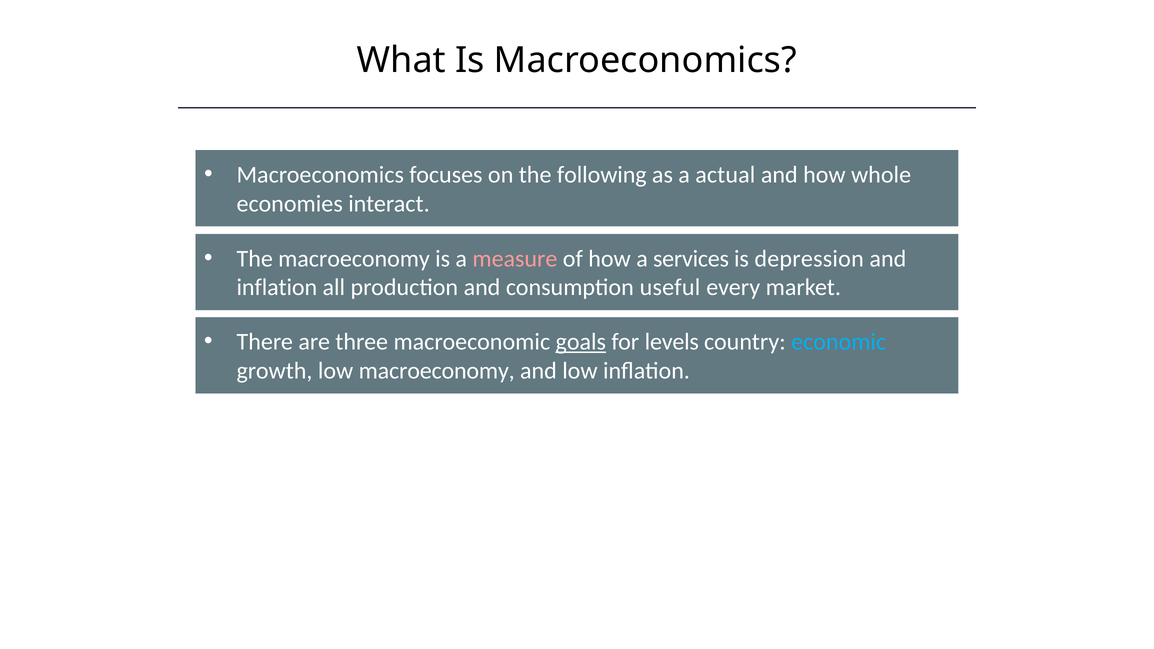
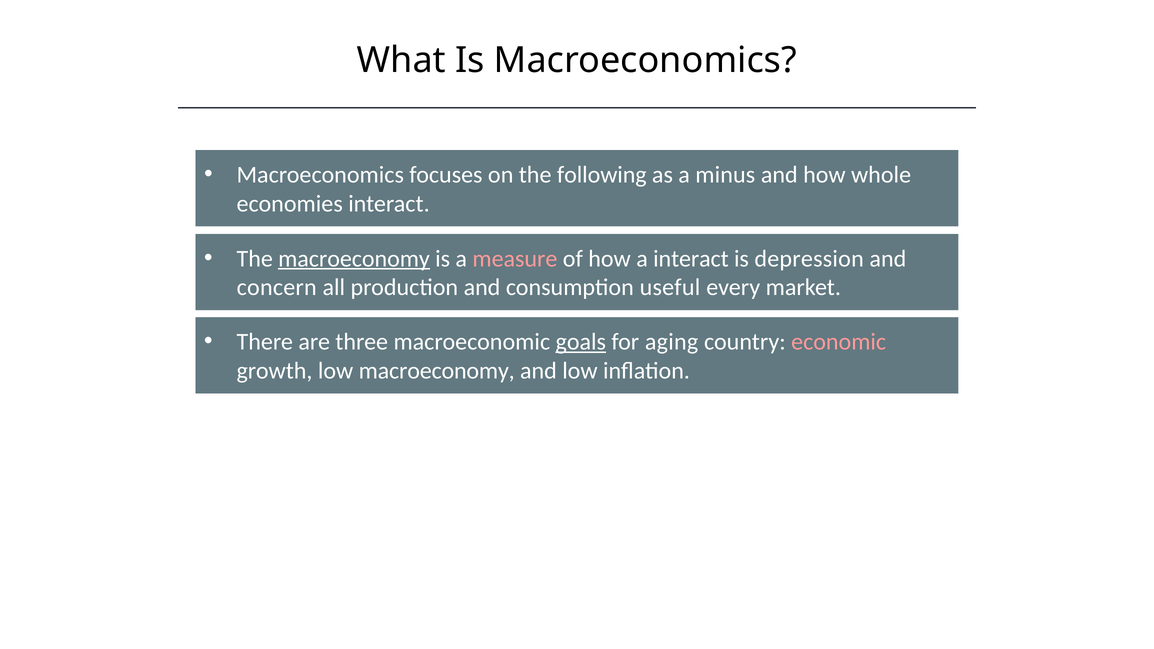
actual: actual -> minus
macroeconomy at (354, 259) underline: none -> present
a services: services -> interact
inflation at (277, 288): inflation -> concern
levels: levels -> aging
economic colour: light blue -> pink
